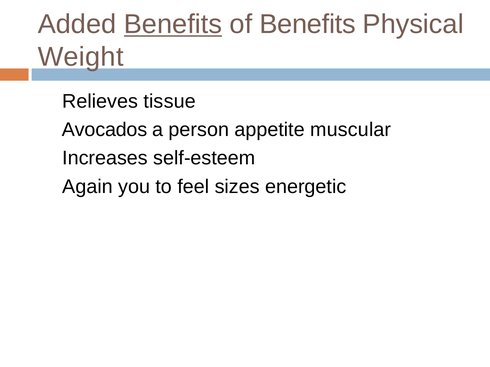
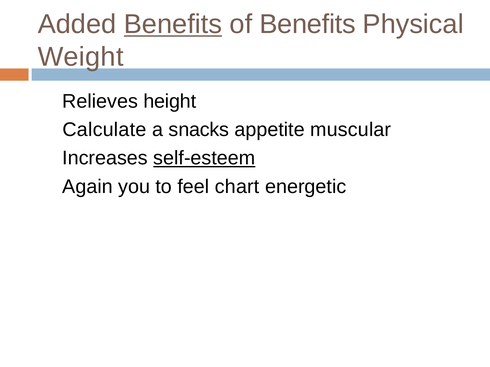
tissue: tissue -> height
Avocados: Avocados -> Calculate
person: person -> snacks
self-esteem underline: none -> present
sizes: sizes -> chart
